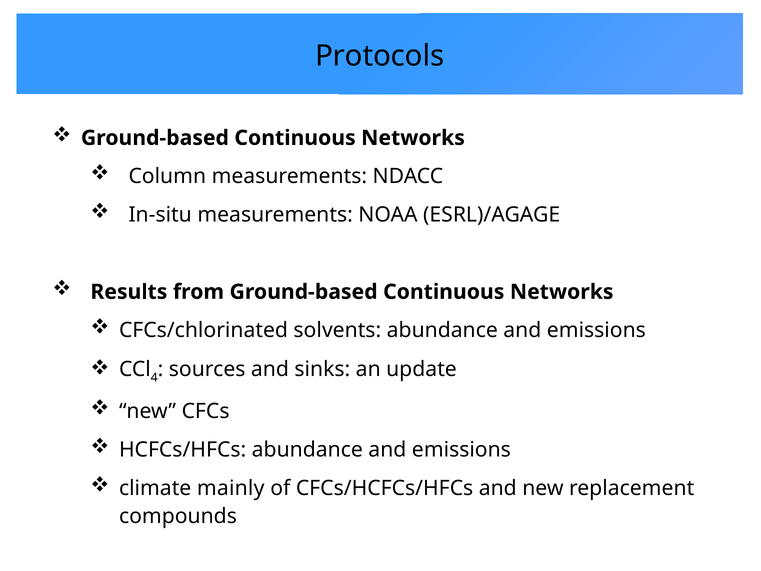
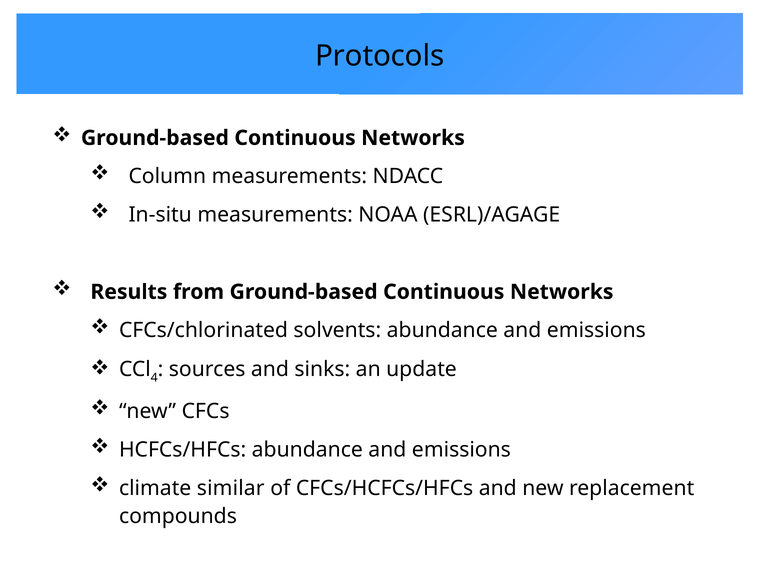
mainly: mainly -> similar
